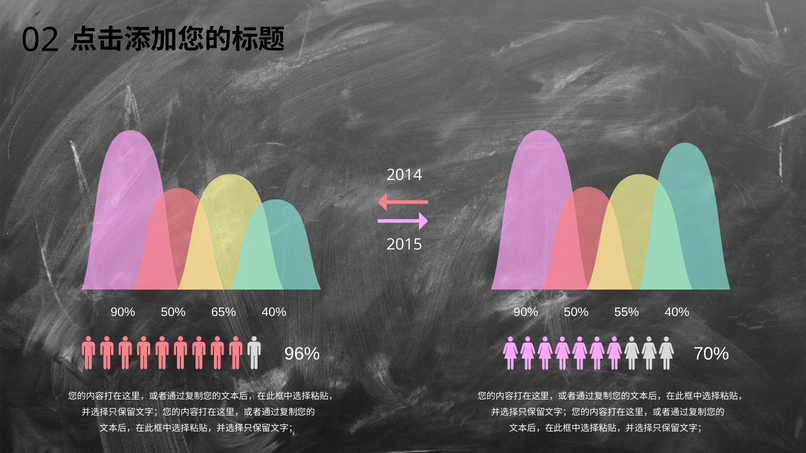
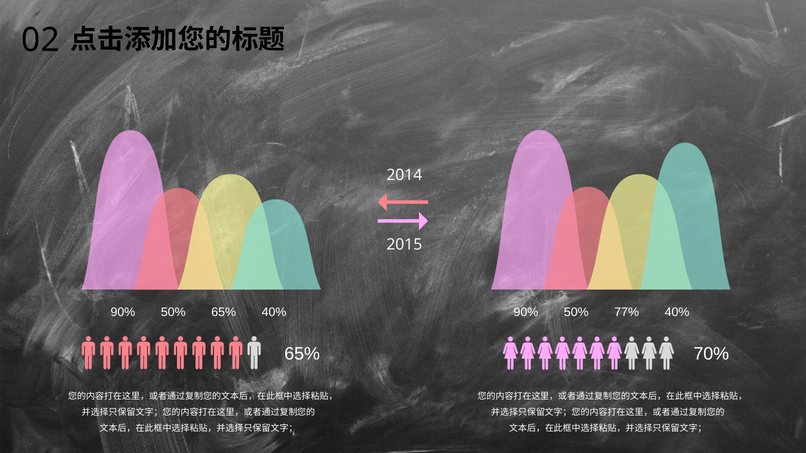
55%: 55% -> 77%
96% at (302, 354): 96% -> 65%
